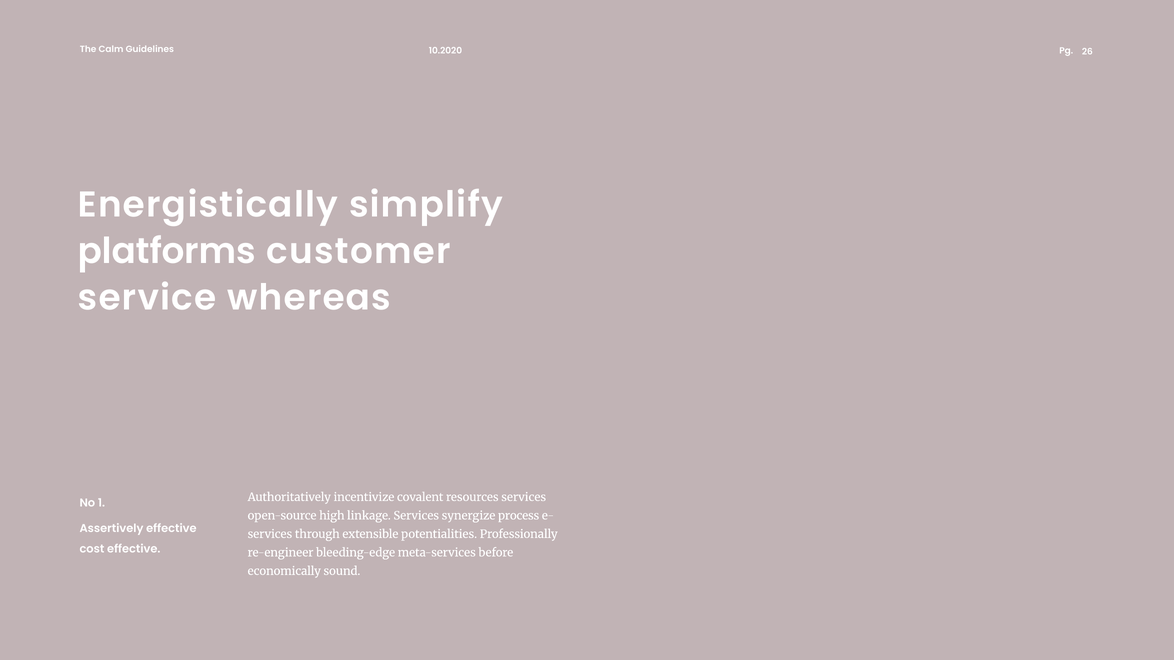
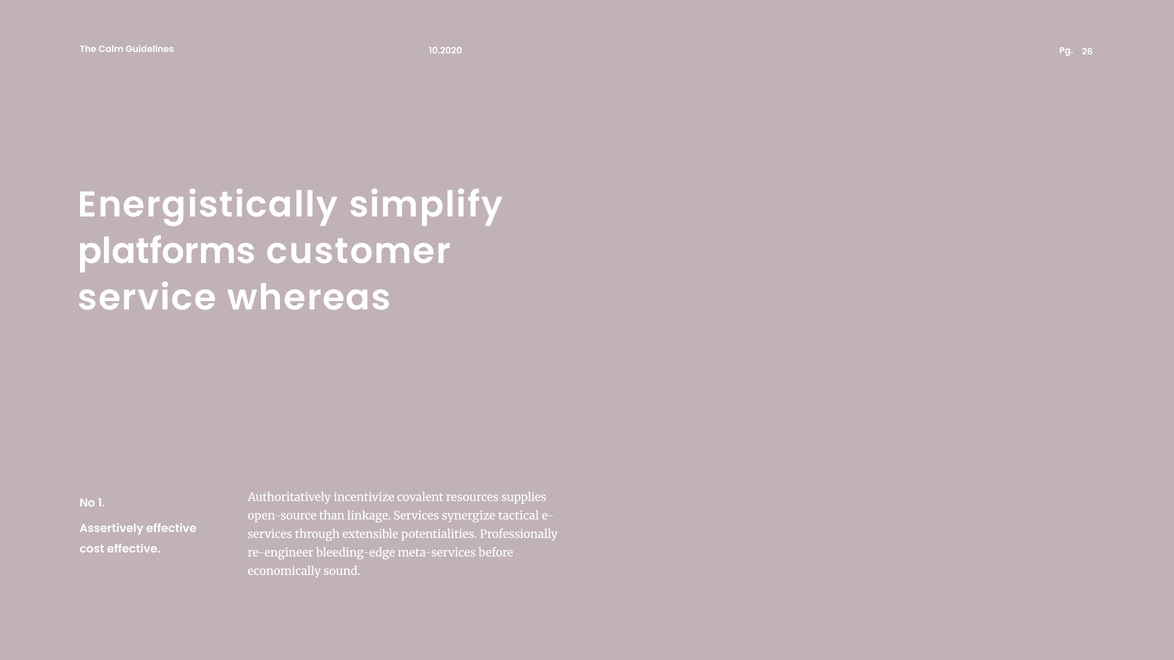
resources services: services -> supplies
high: high -> than
process: process -> tactical
